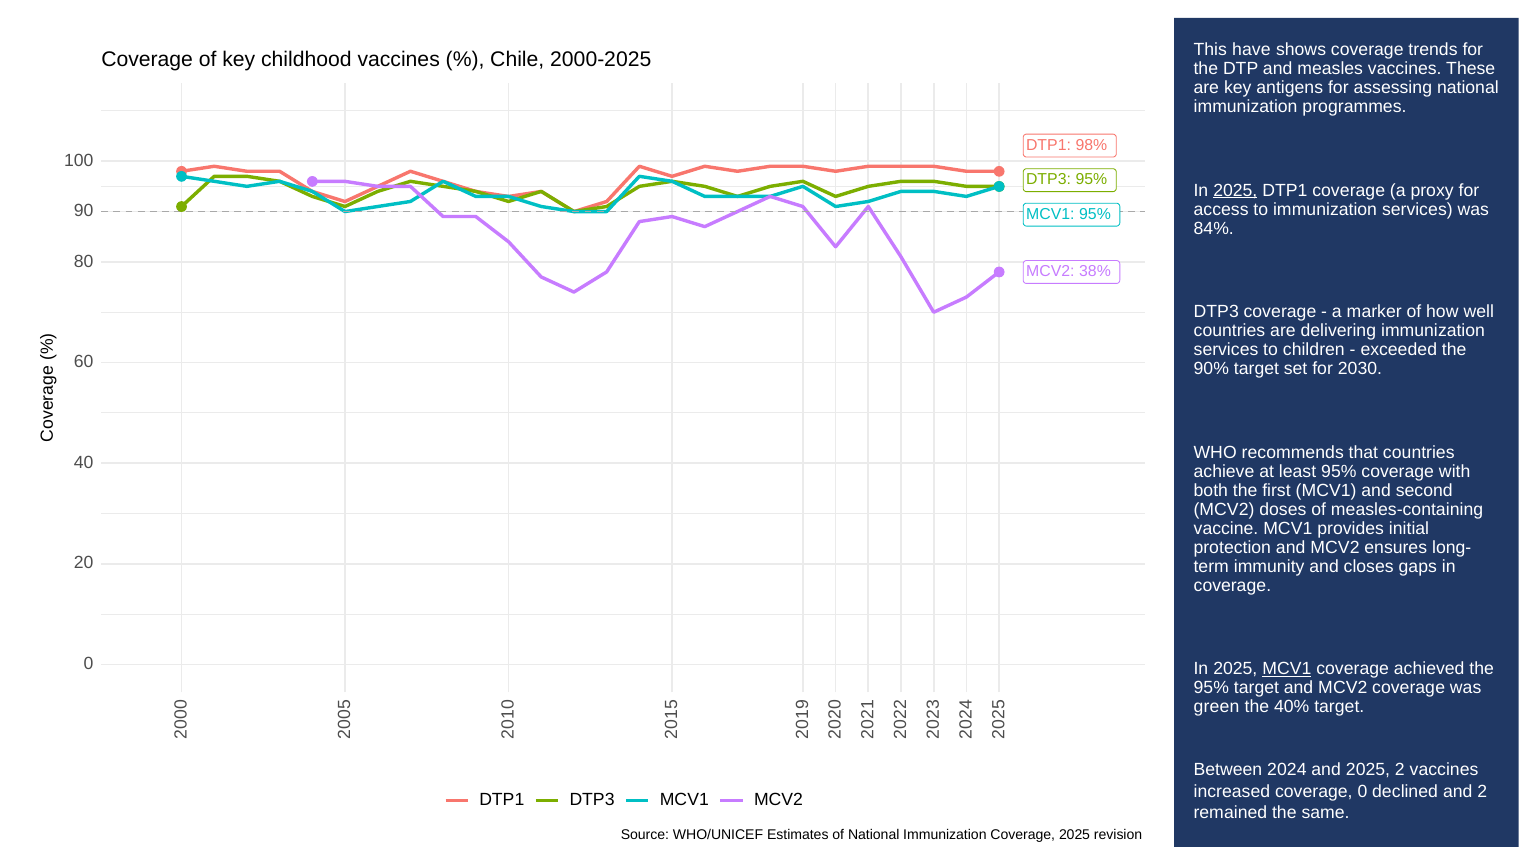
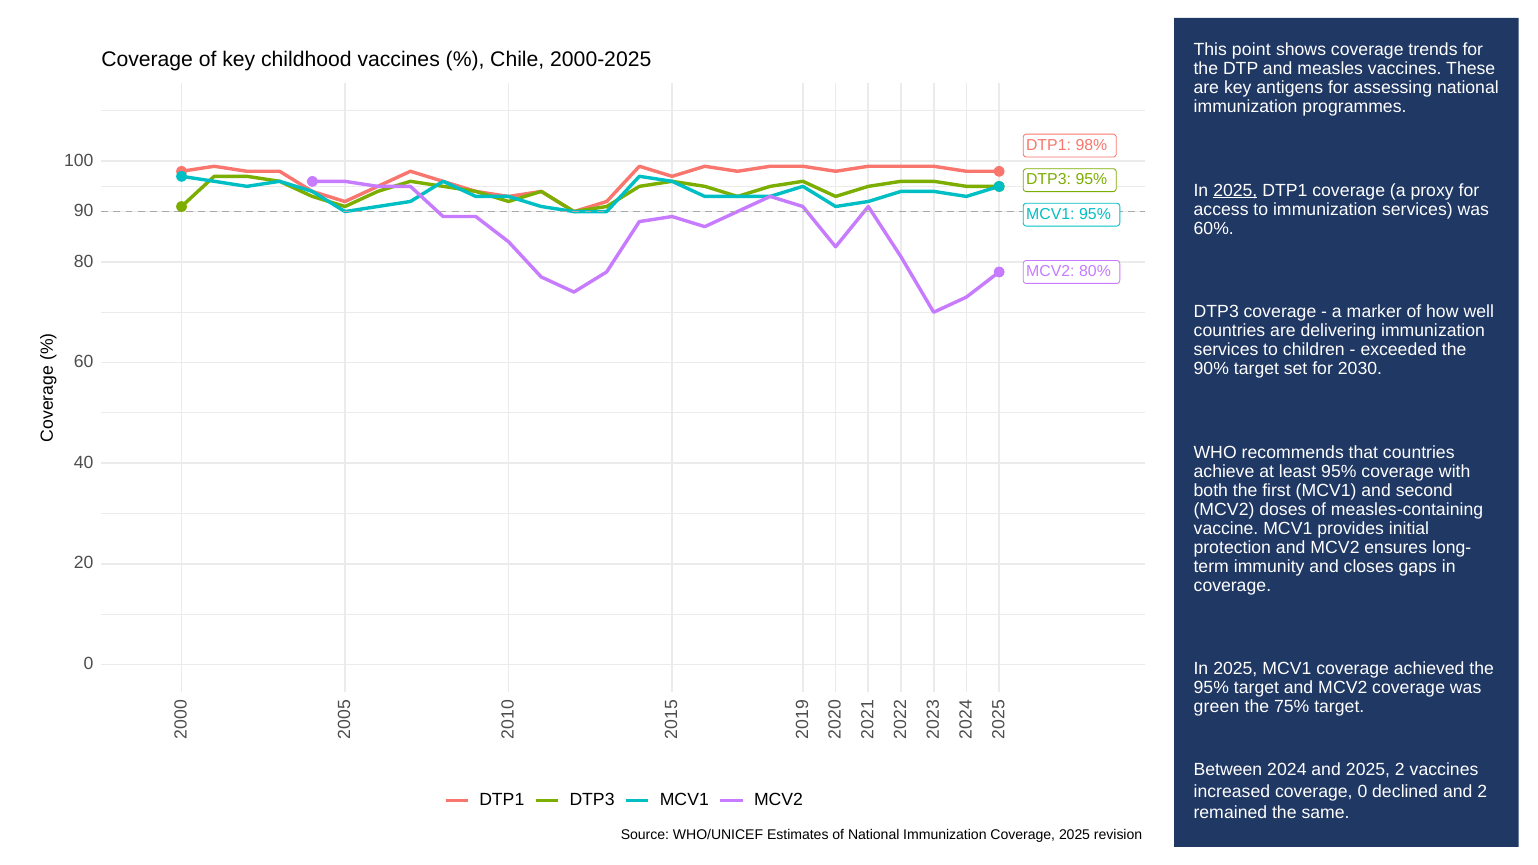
have: have -> point
84%: 84% -> 60%
38%: 38% -> 80%
MCV1 at (1287, 669) underline: present -> none
40%: 40% -> 75%
